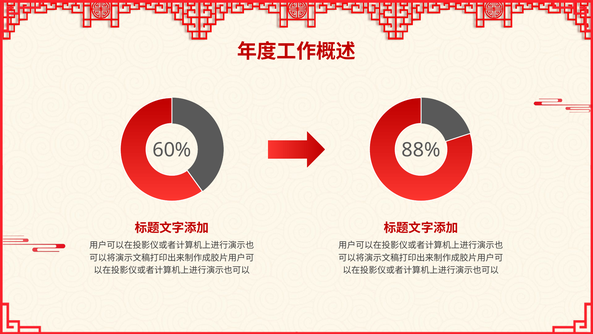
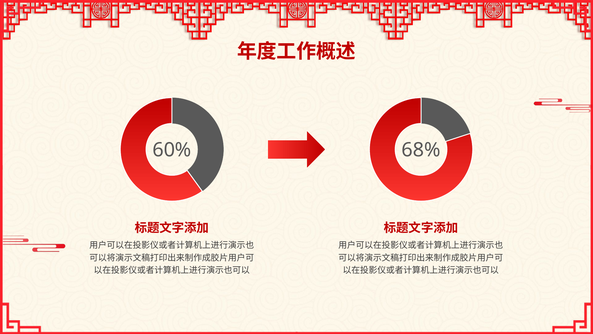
88%: 88% -> 68%
